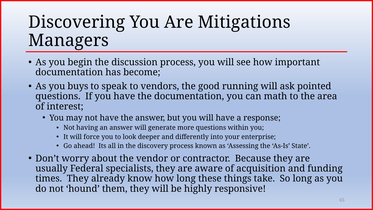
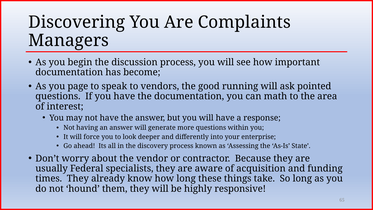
Mitigations: Mitigations -> Complaints
buys: buys -> page
